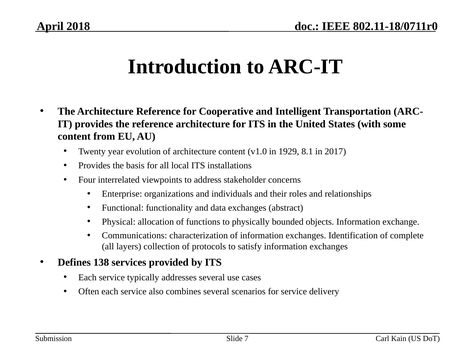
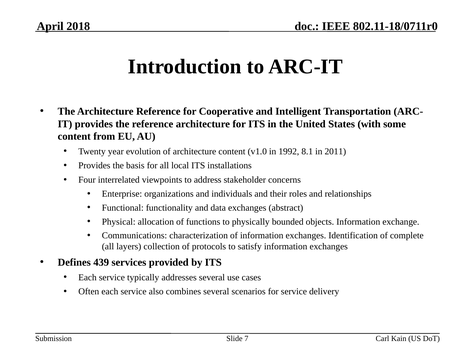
1929: 1929 -> 1992
2017: 2017 -> 2011
138: 138 -> 439
